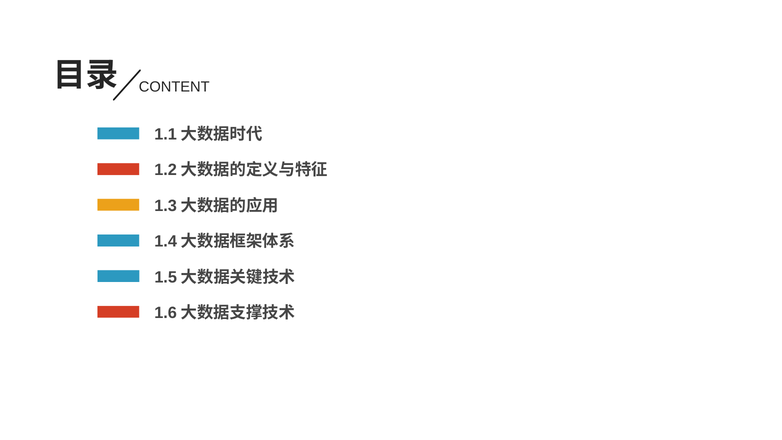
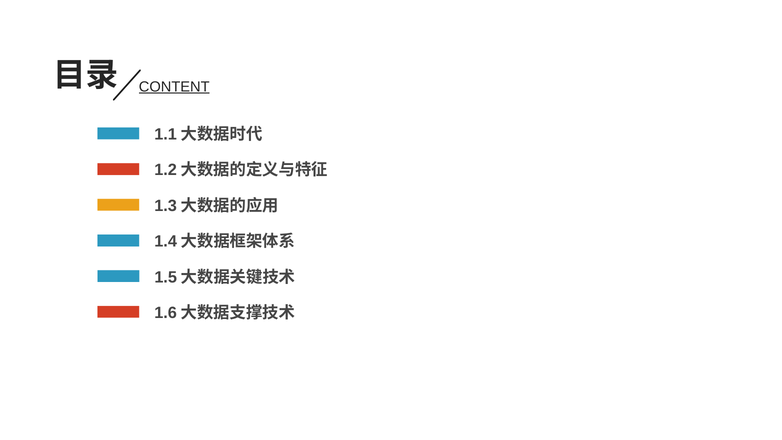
CONTENT underline: none -> present
